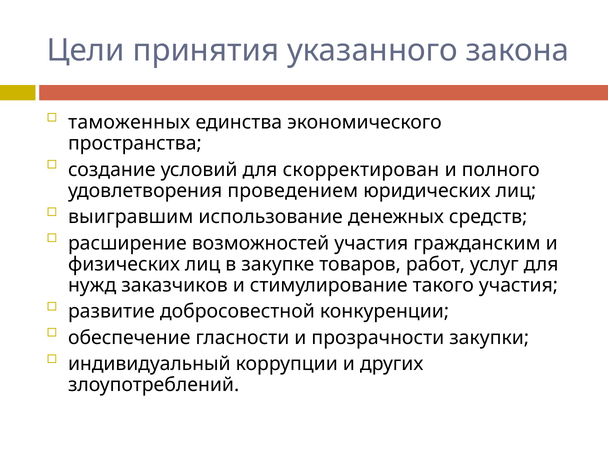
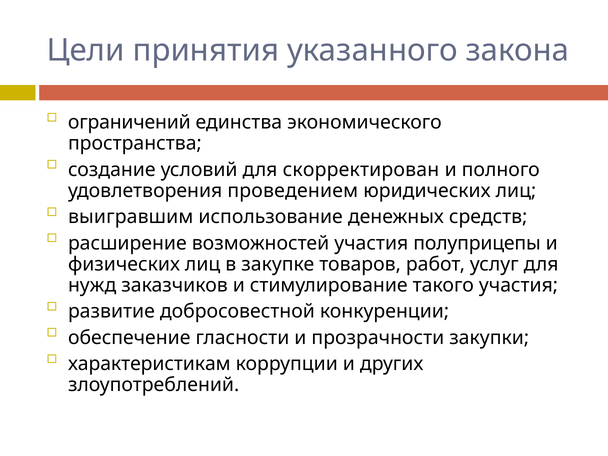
таможенных: таможенных -> ограничений
гражданским: гражданским -> полуприцепы
индивидуальный: индивидуальный -> характеристикам
